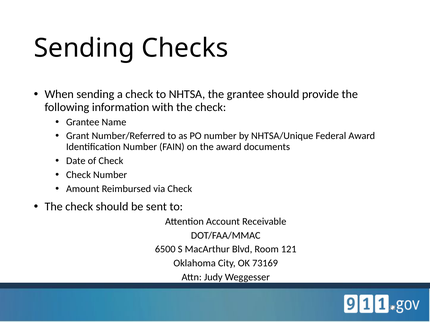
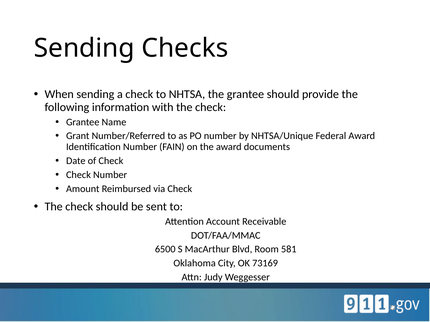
121: 121 -> 581
